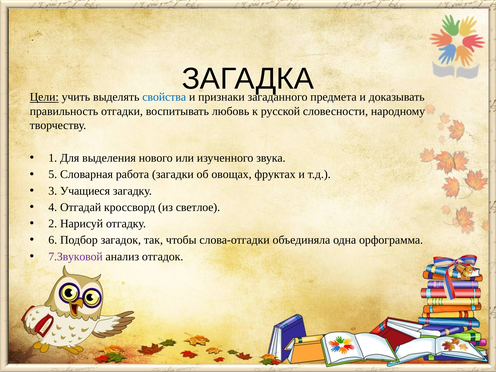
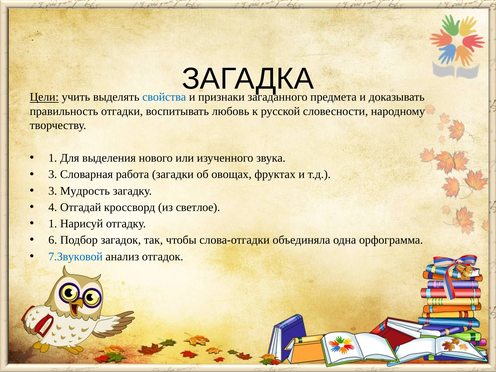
5 at (53, 174): 5 -> 3
Учащиеся: Учащиеся -> Мудрость
2 at (53, 224): 2 -> 1
7.Звуковой colour: purple -> blue
